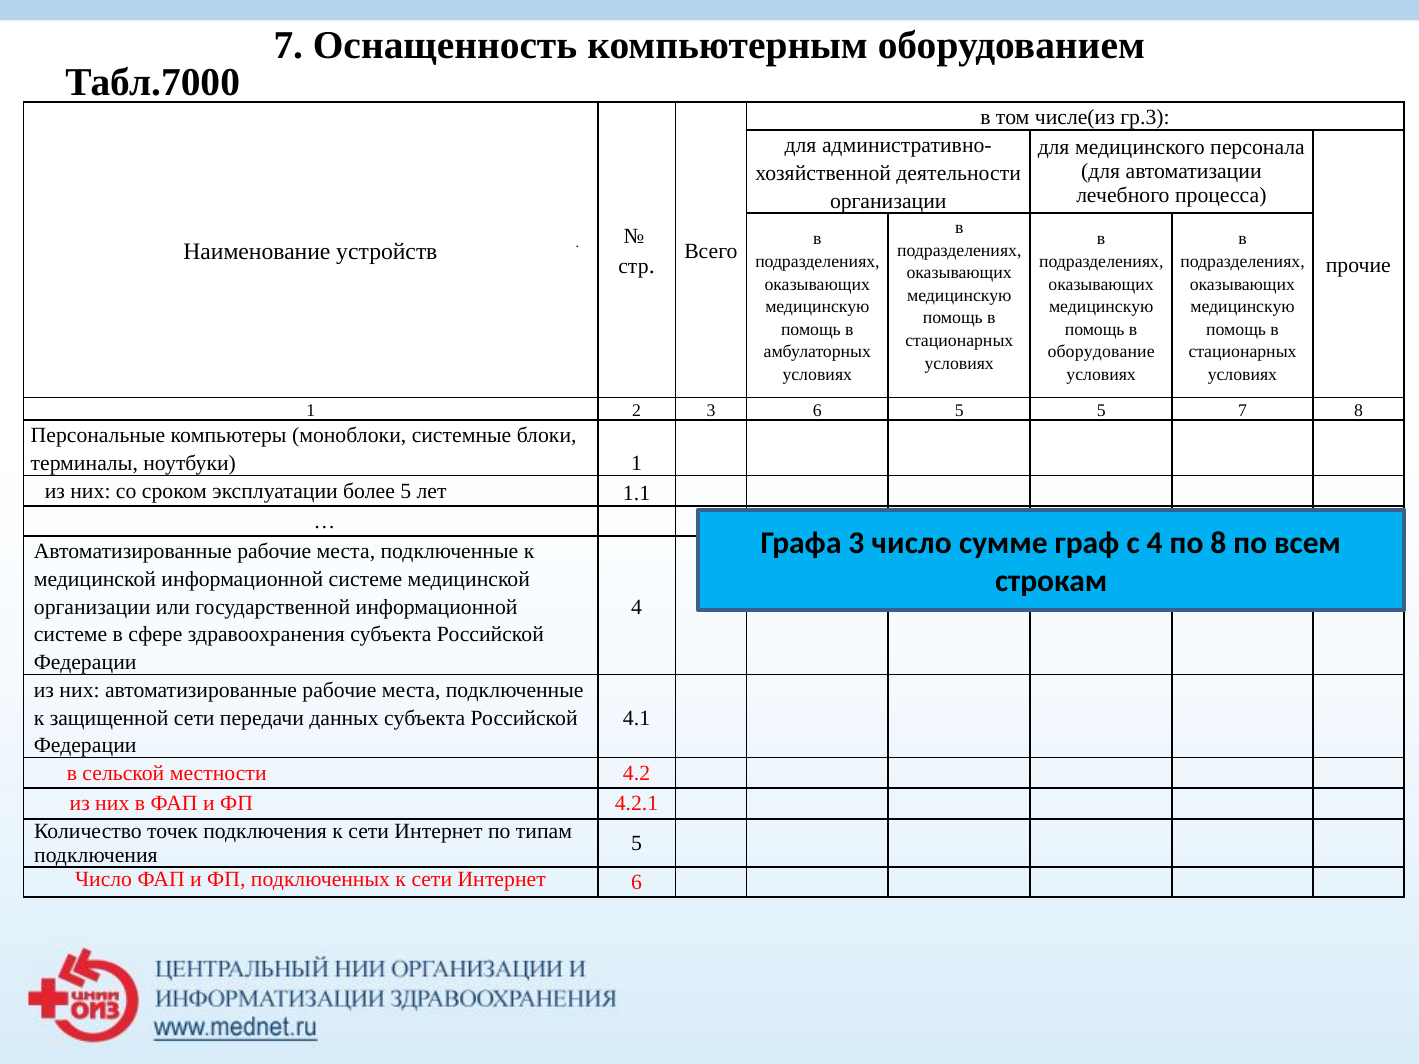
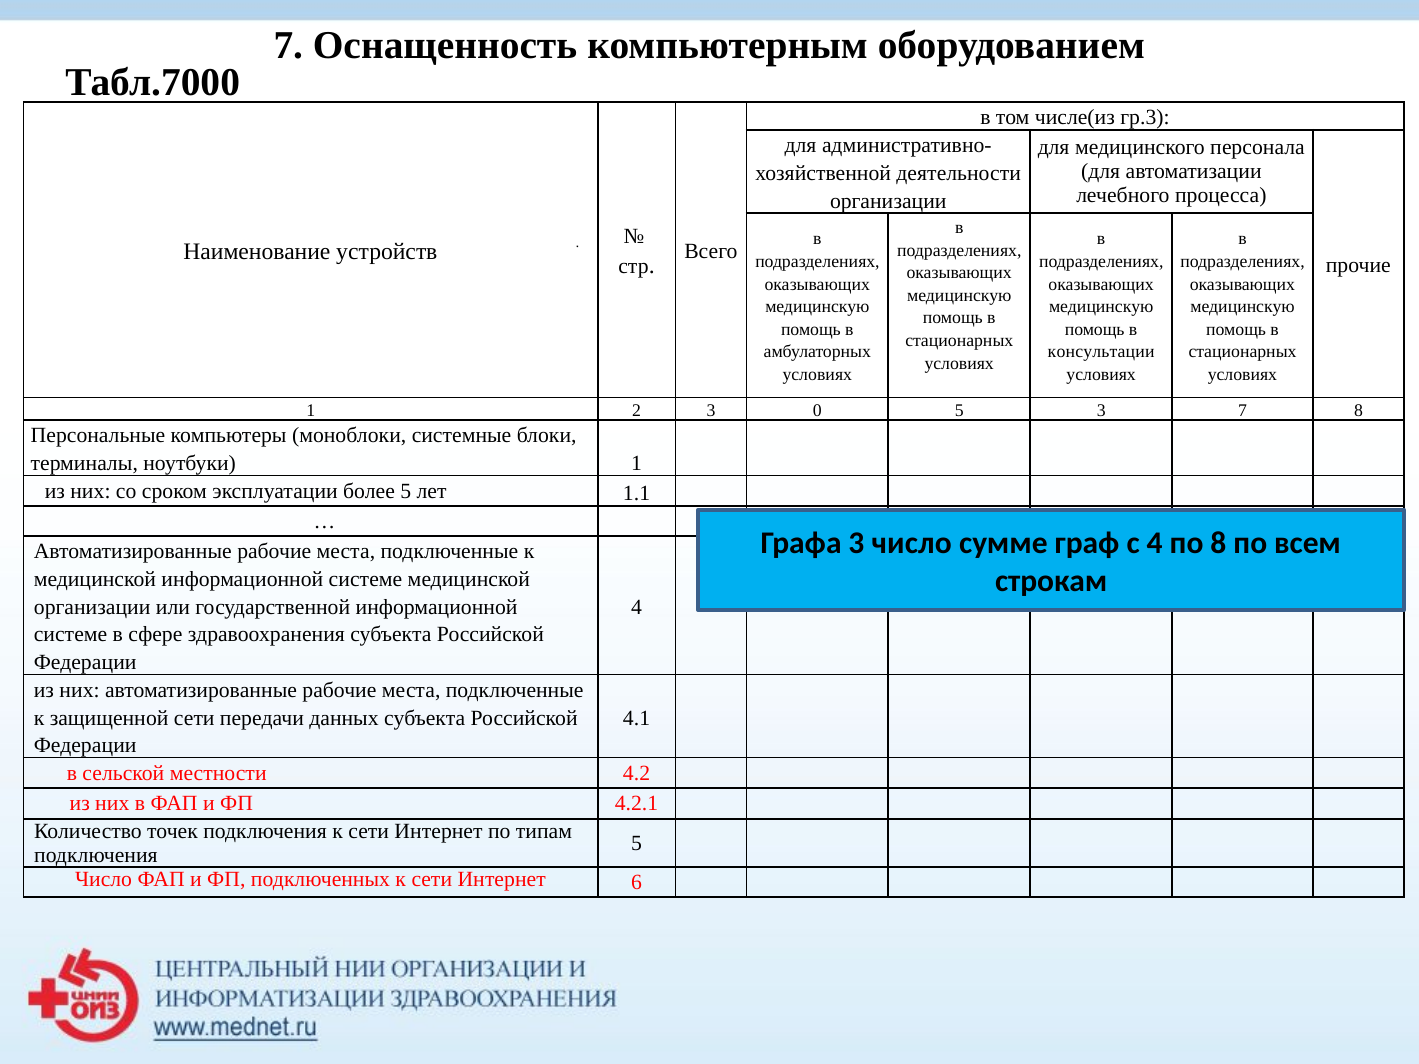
оборудование: оборудование -> консультации
3 6: 6 -> 0
5 5: 5 -> 3
